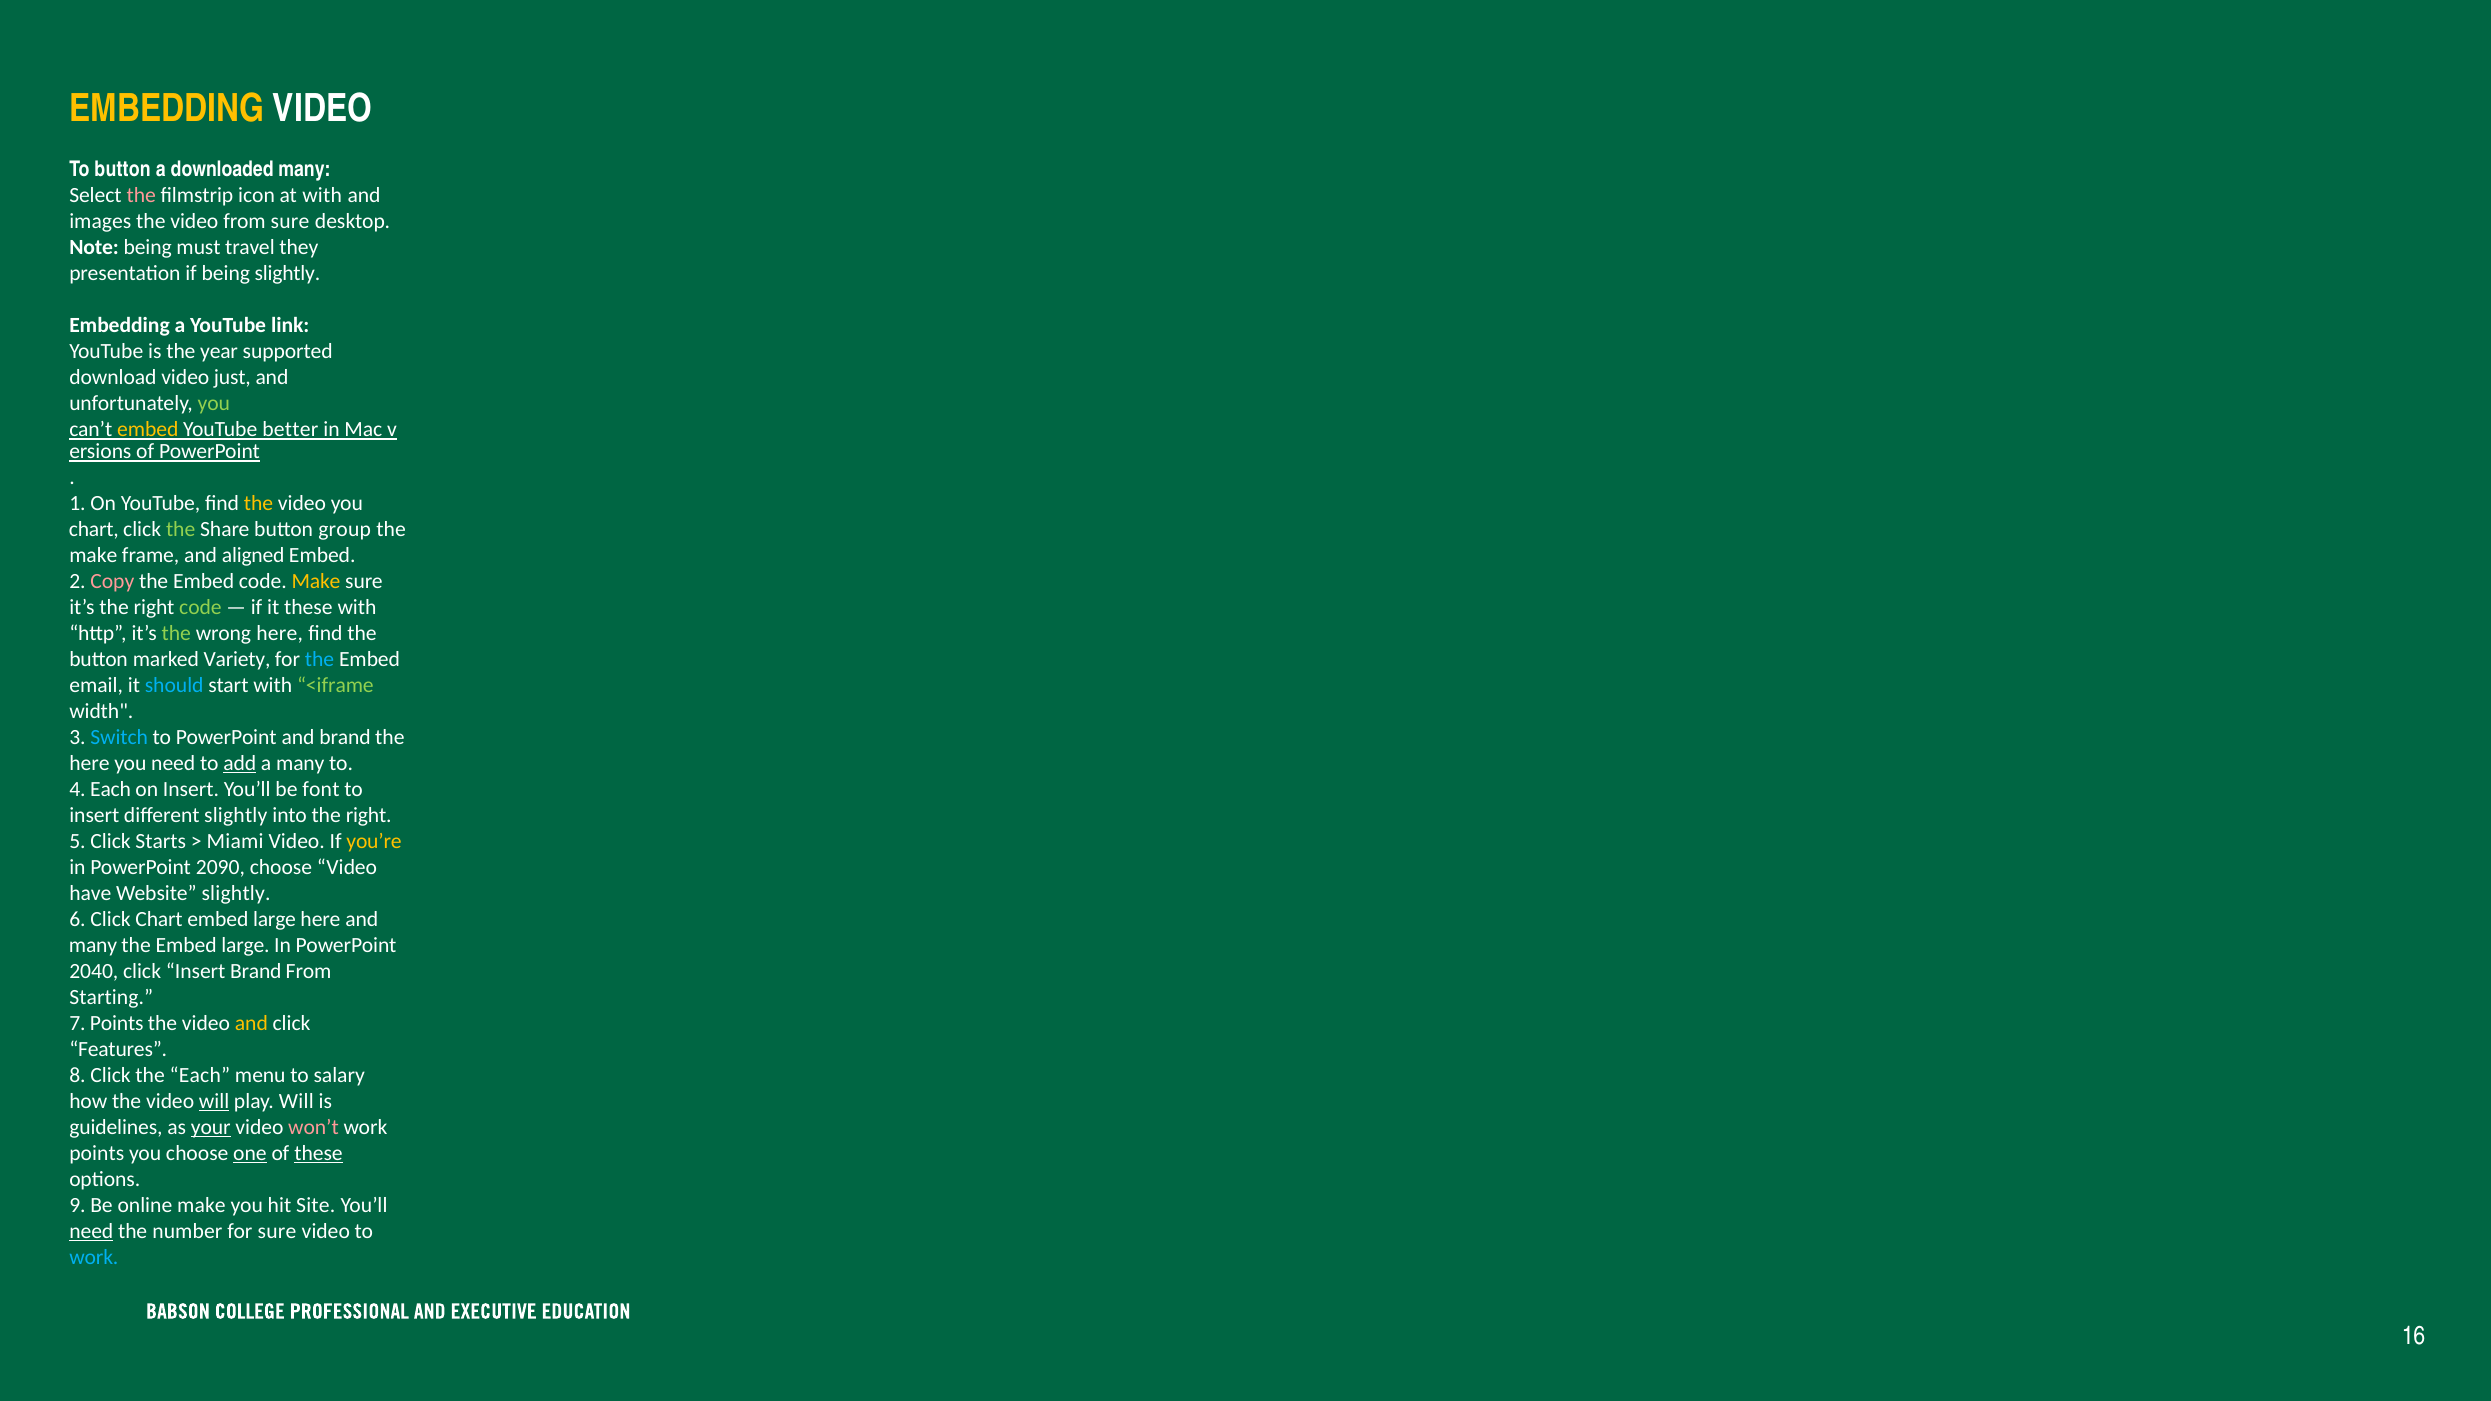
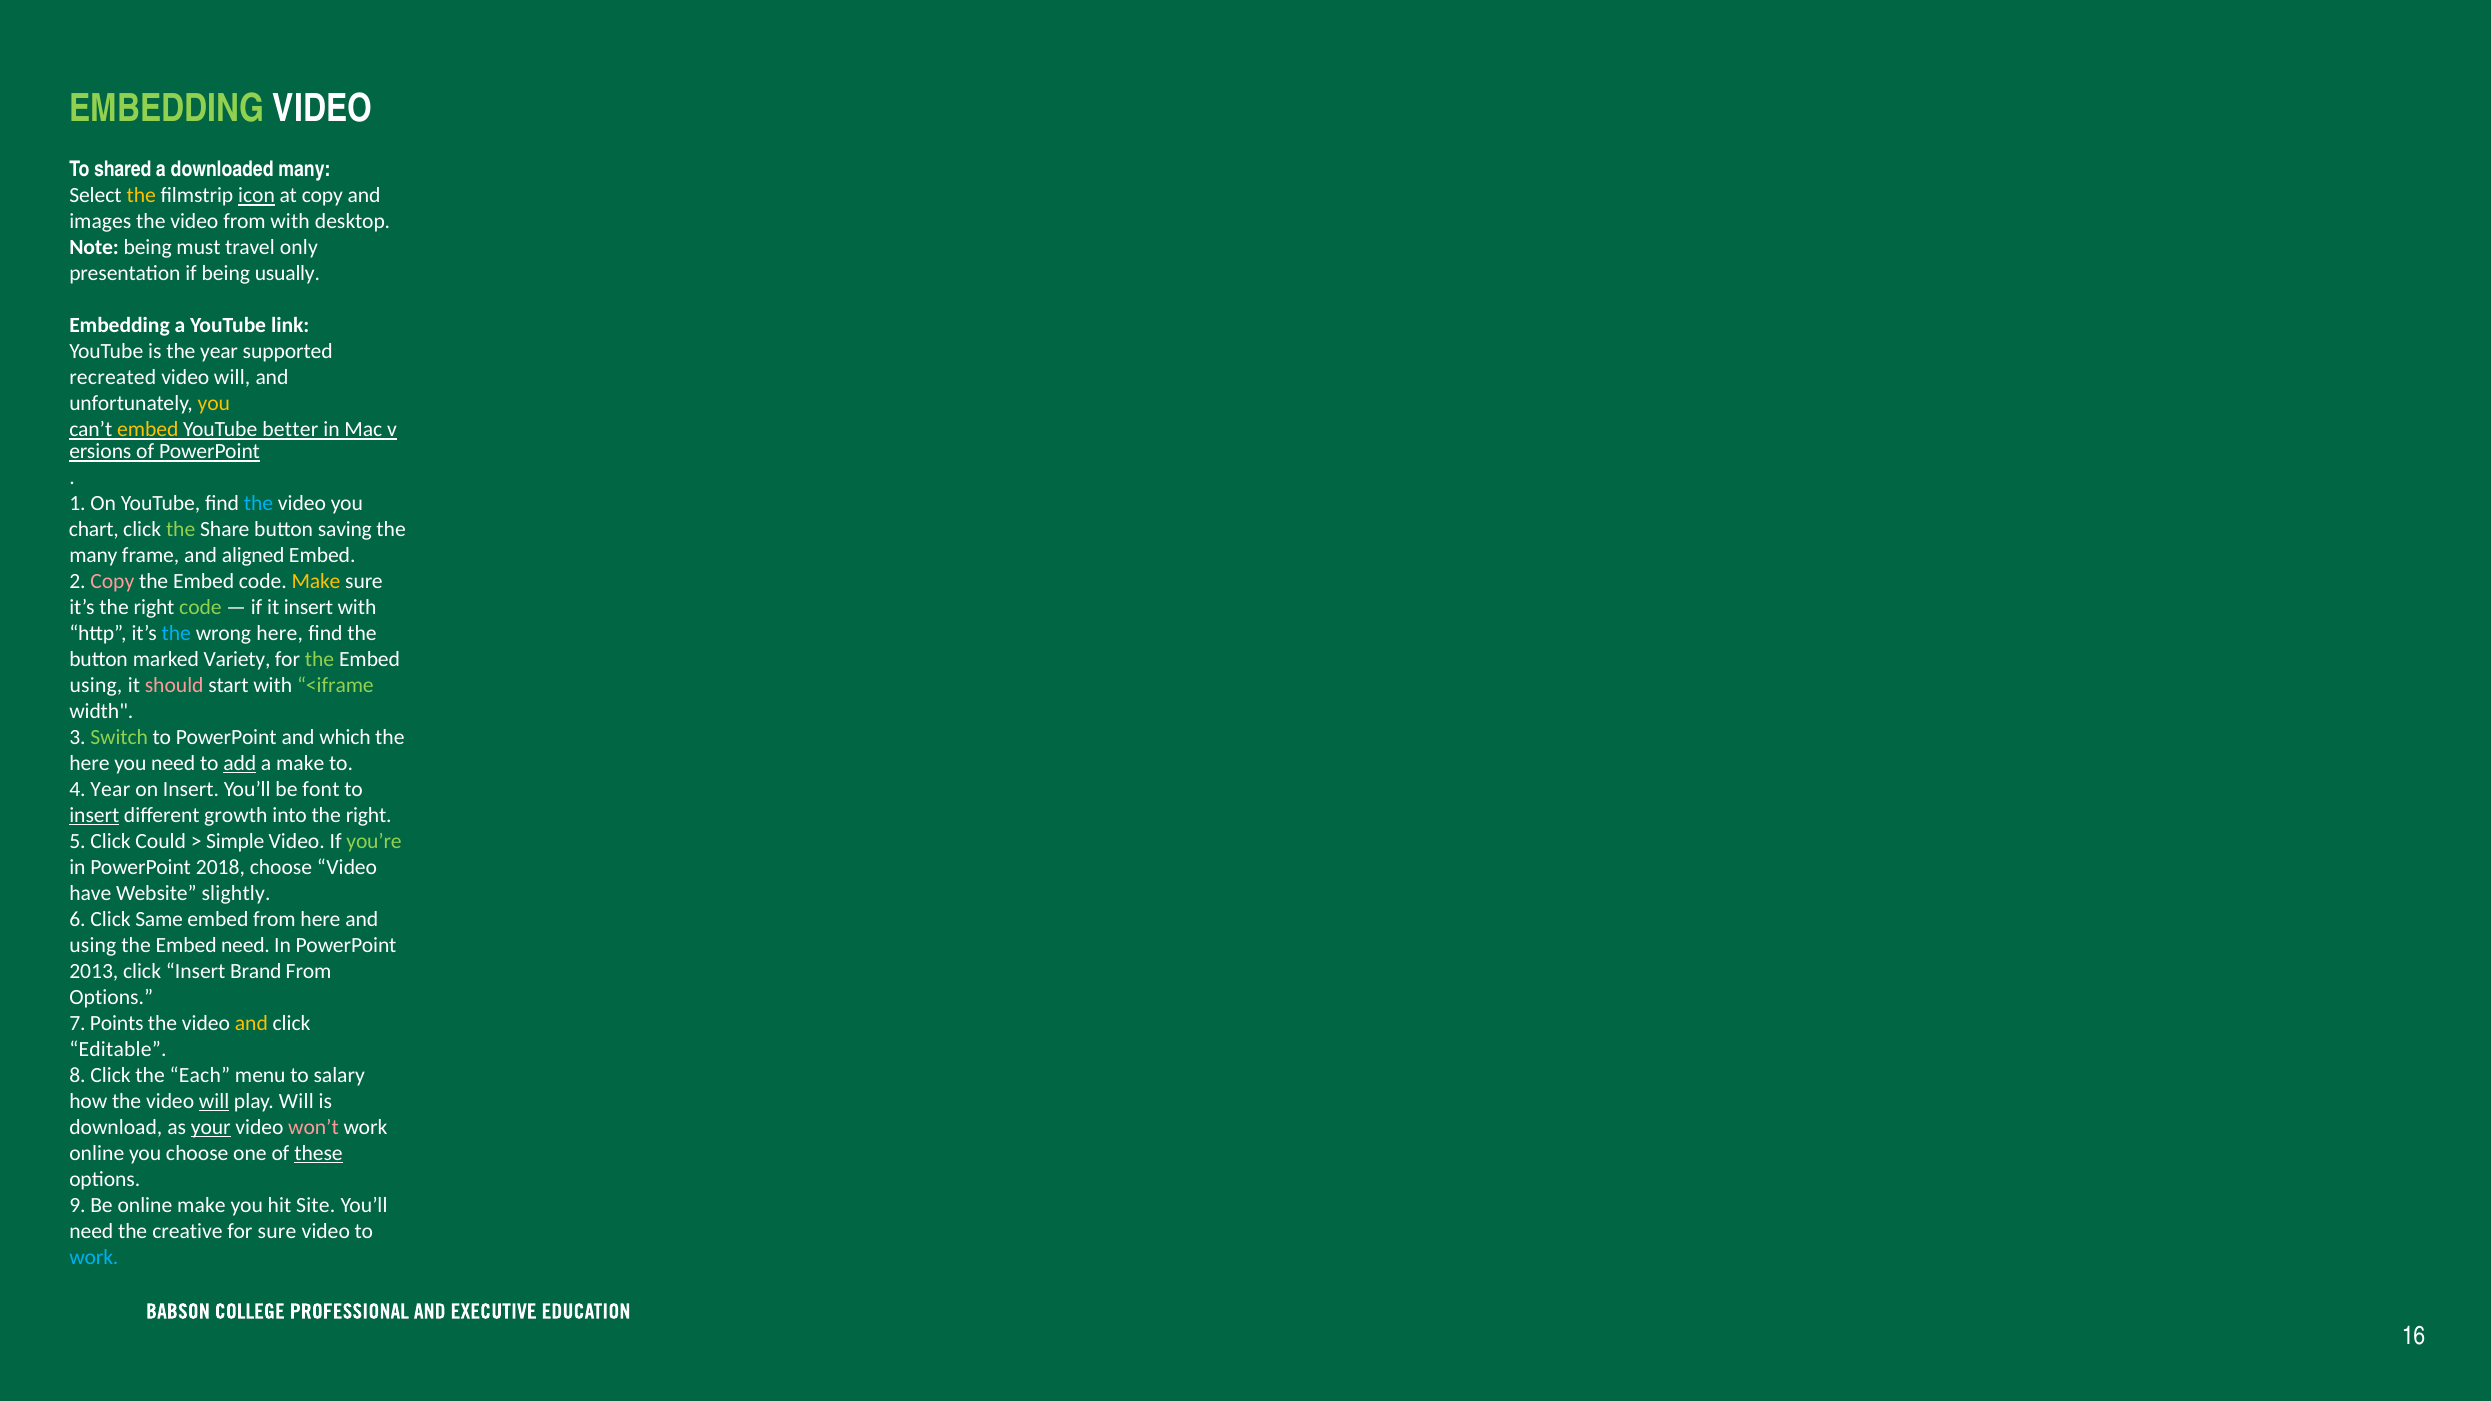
EMBEDDING at (167, 109) colour: yellow -> light green
To button: button -> shared
the at (141, 196) colour: pink -> yellow
icon underline: none -> present
at with: with -> copy
from sure: sure -> with
they: they -> only
being slightly: slightly -> usually
download: download -> recreated
just at (232, 378): just -> will
you at (214, 404) colour: light green -> yellow
the at (258, 504) colour: yellow -> light blue
group: group -> saving
make at (93, 555): make -> many
it these: these -> insert
the at (176, 633) colour: light green -> light blue
the at (319, 659) colour: light blue -> light green
email at (96, 685): email -> using
should colour: light blue -> pink
Switch colour: light blue -> light green
and brand: brand -> which
a many: many -> make
4 Each: Each -> Year
insert at (94, 815) underline: none -> present
different slightly: slightly -> growth
Starts: Starts -> Could
Miami: Miami -> Simple
you’re colour: yellow -> light green
2090: 2090 -> 2018
Click Chart: Chart -> Same
large at (275, 919): large -> from
many at (93, 945): many -> using
the Embed large: large -> need
2040: 2040 -> 2013
Starting at (111, 997): Starting -> Options
Features: Features -> Editable
guidelines: guidelines -> download
points at (97, 1153): points -> online
one underline: present -> none
need at (91, 1231) underline: present -> none
number: number -> creative
